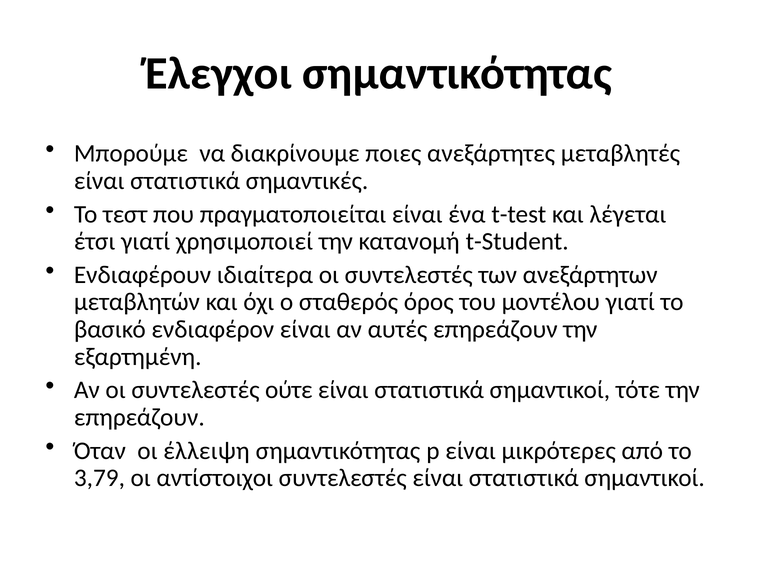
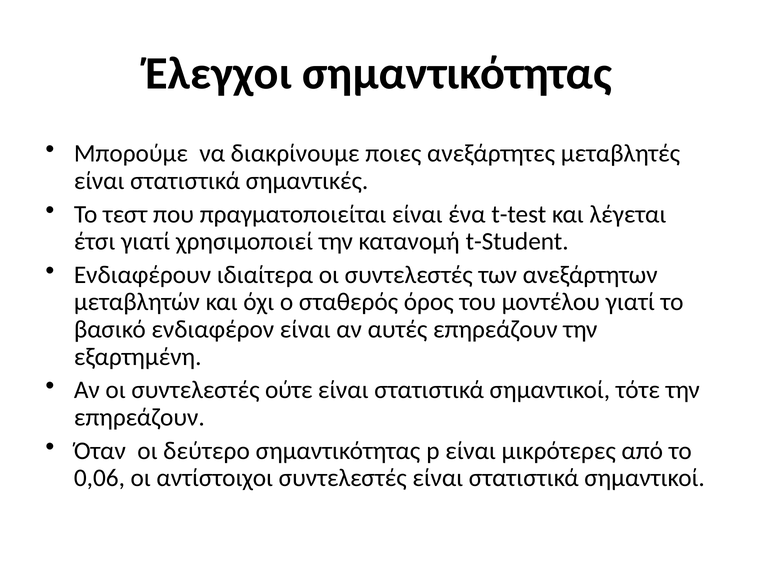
έλλειψη: έλλειψη -> δεύτερο
3,79: 3,79 -> 0,06
